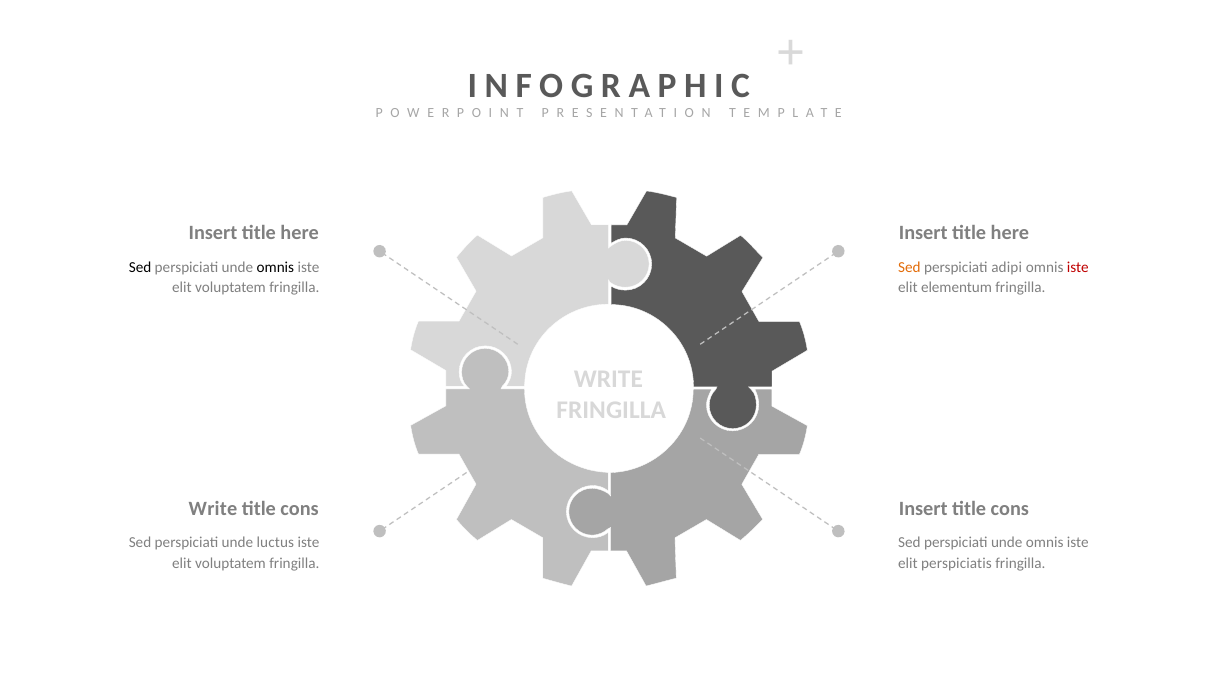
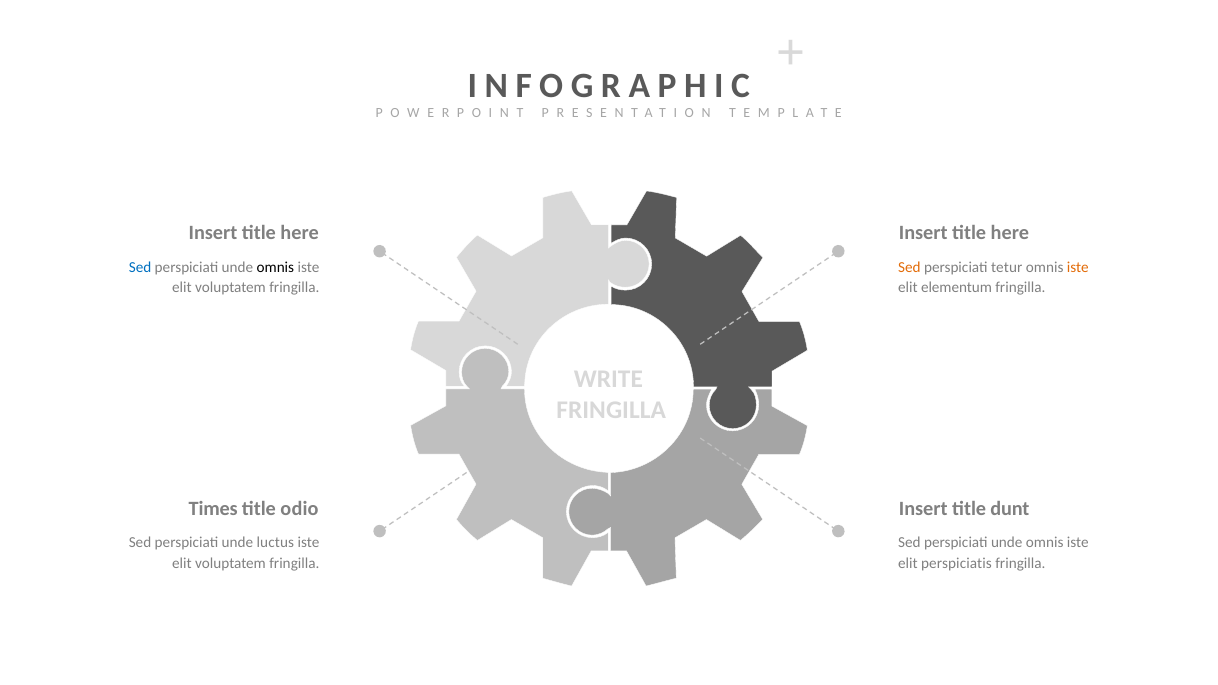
Sed at (140, 268) colour: black -> blue
adipi: adipi -> tetur
iste at (1078, 268) colour: red -> orange
Write at (213, 509): Write -> Times
cons at (300, 509): cons -> odio
Insert title cons: cons -> dunt
